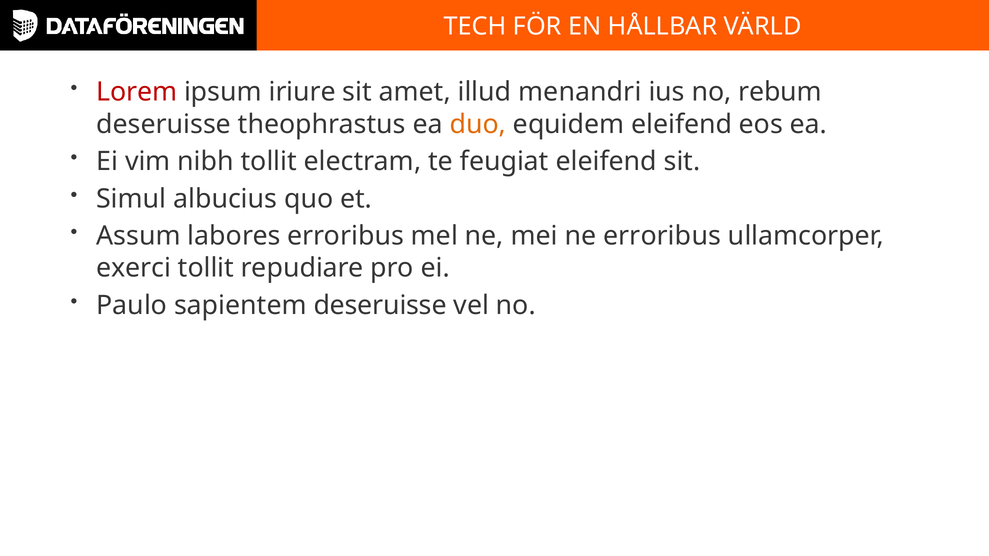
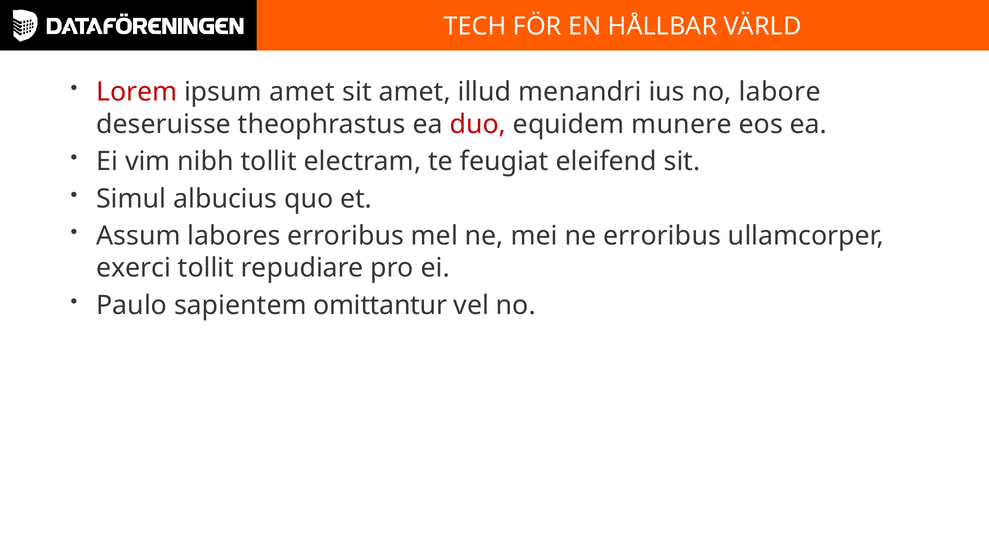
ipsum iriure: iriure -> amet
rebum: rebum -> labore
duo colour: orange -> red
equidem eleifend: eleifend -> munere
sapientem deseruisse: deseruisse -> omittantur
